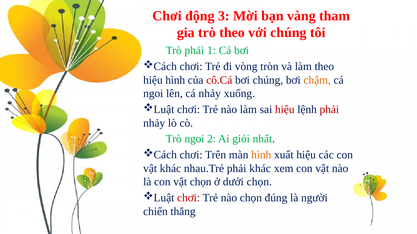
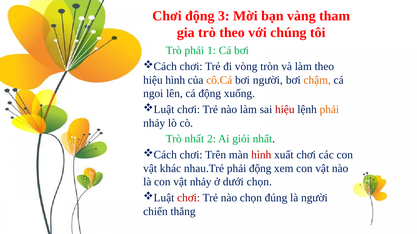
cô.Cá colour: red -> orange
bơi chúng: chúng -> người
cá nhảy: nhảy -> động
phải at (329, 110) colour: red -> orange
Trò ngoi: ngoi -> nhất
hình at (261, 155) colour: orange -> red
xuất hiệu: hiệu -> chơi
phải khác: khác -> động
vật chọn: chọn -> nhảy
